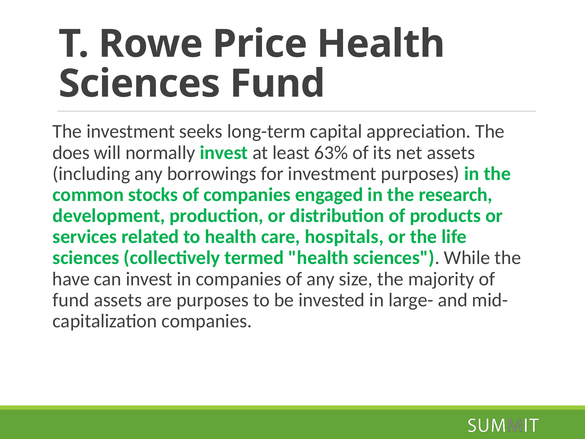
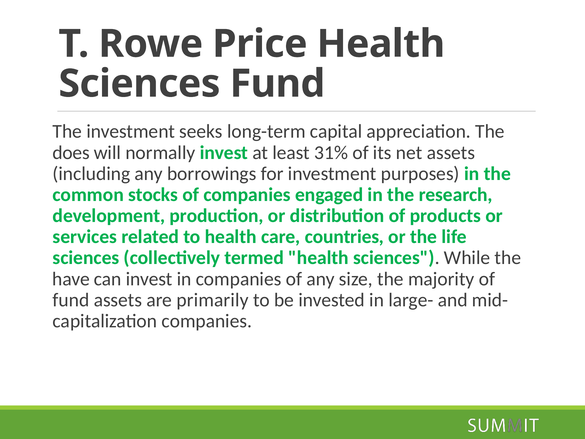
63%: 63% -> 31%
hospitals: hospitals -> countries
are purposes: purposes -> primarily
